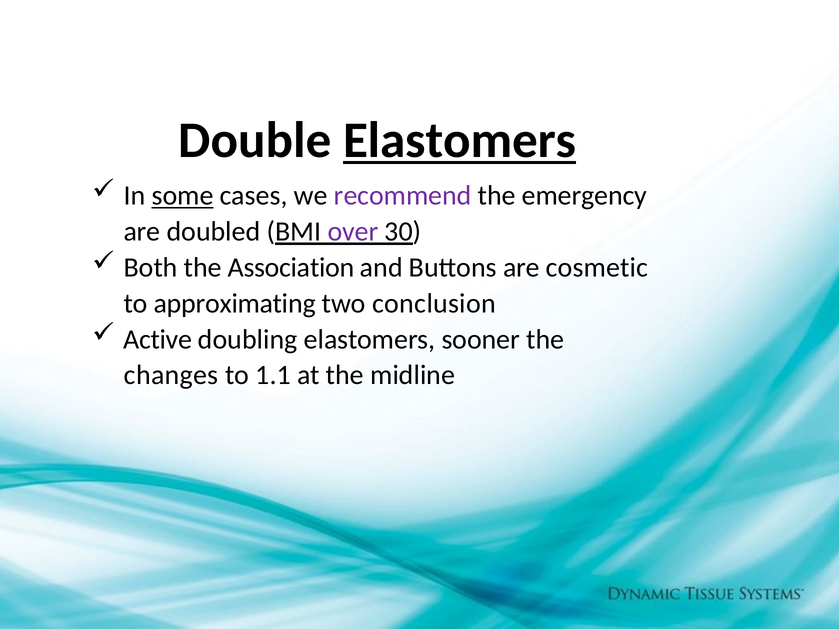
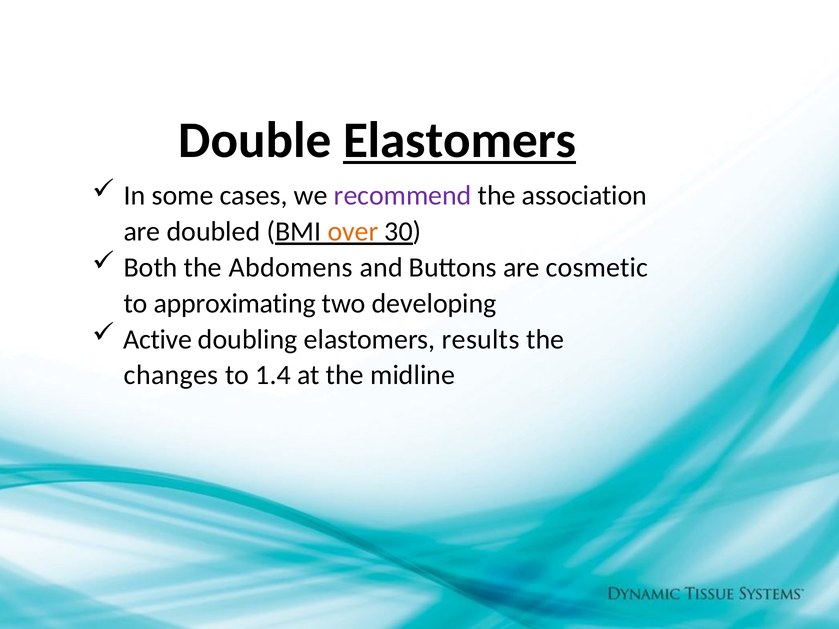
some underline: present -> none
emergency: emergency -> association
over colour: purple -> orange
Association: Association -> Abdomens
conclusion: conclusion -> developing
sooner: sooner -> results
1.1: 1.1 -> 1.4
